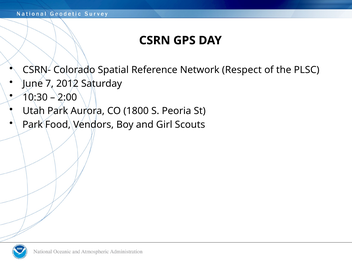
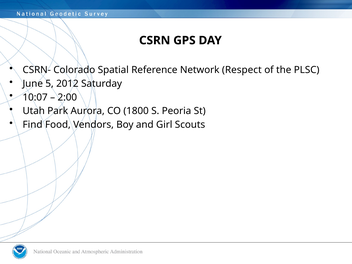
7: 7 -> 5
10:30: 10:30 -> 10:07
Park at (33, 125): Park -> Find
